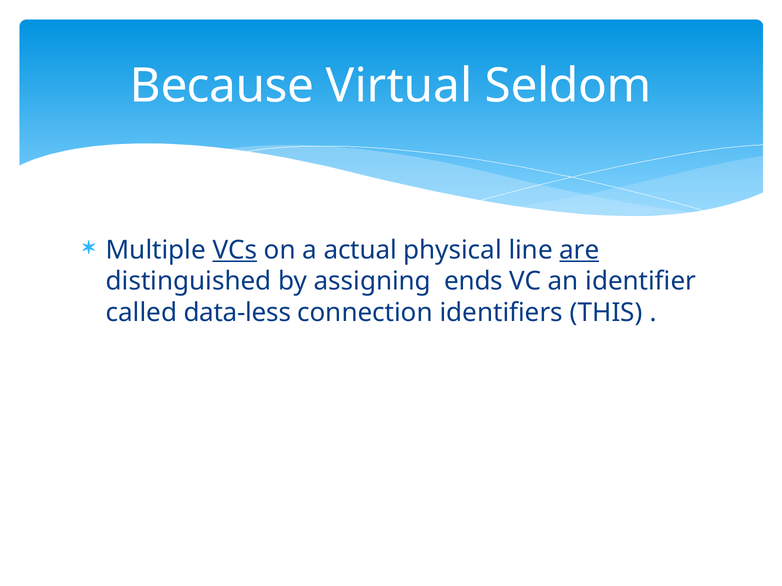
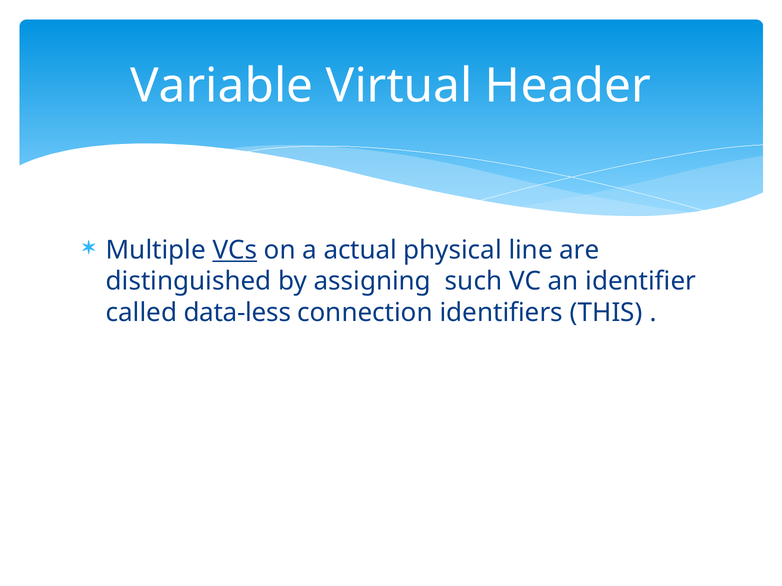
Because: Because -> Variable
Seldom: Seldom -> Header
are underline: present -> none
ends: ends -> such
